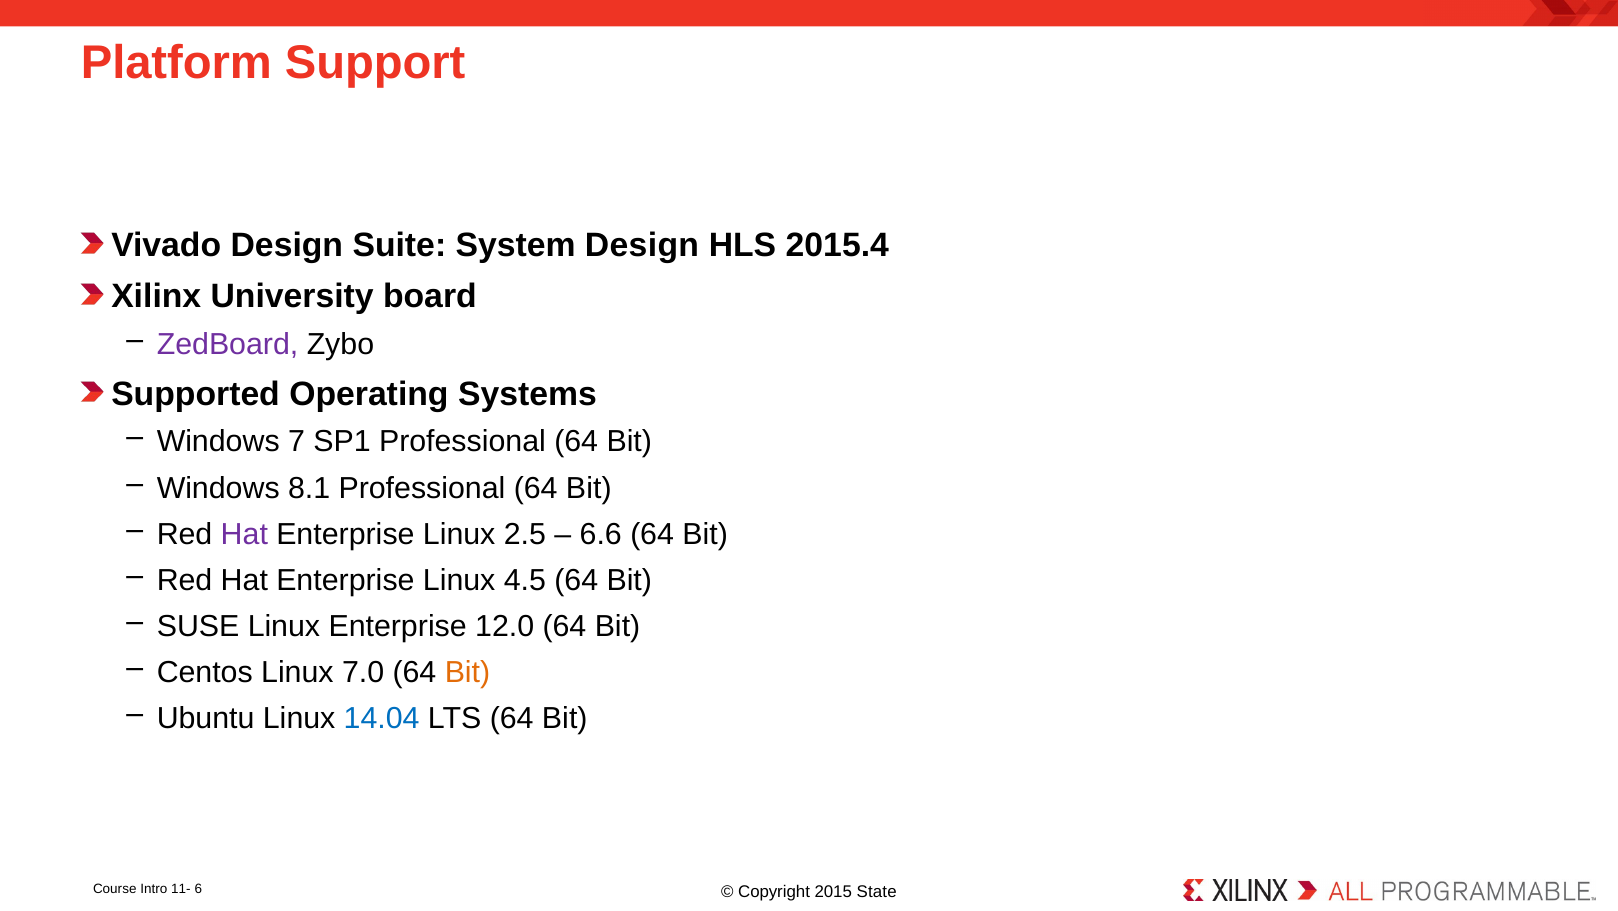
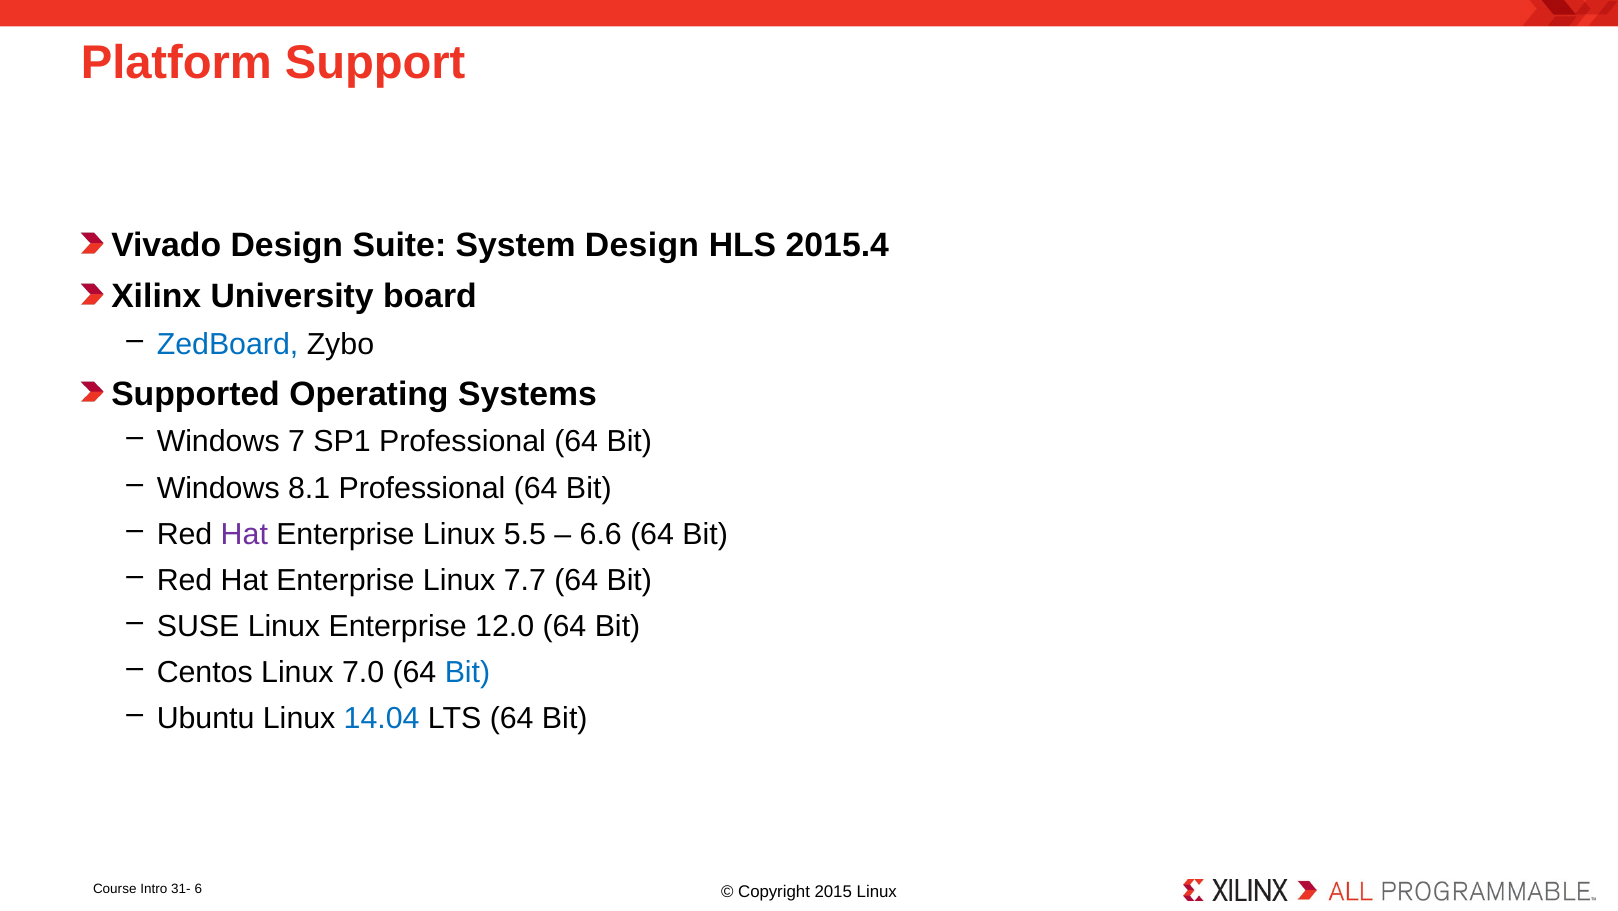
ZedBoard colour: purple -> blue
2.5: 2.5 -> 5.5
4.5: 4.5 -> 7.7
Bit at (467, 672) colour: orange -> blue
11-: 11- -> 31-
2015 State: State -> Linux
